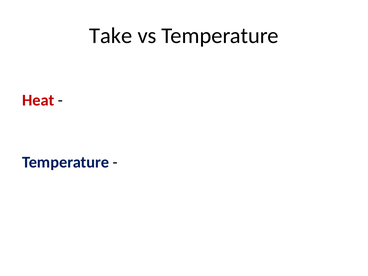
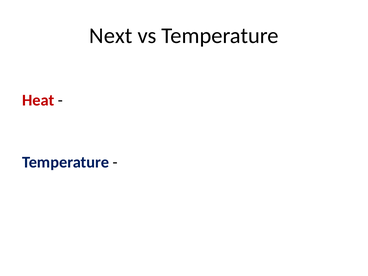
Take: Take -> Next
